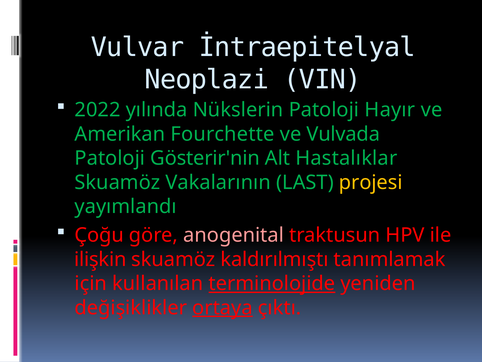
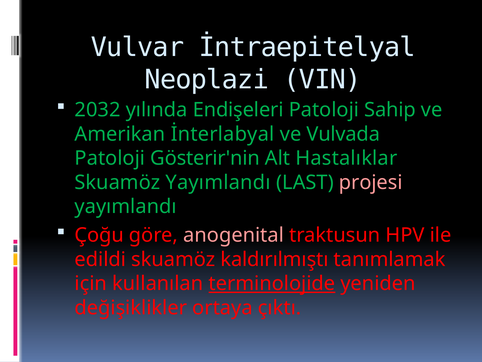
2022: 2022 -> 2032
Nükslerin: Nükslerin -> Endişeleri
Hayır: Hayır -> Sahip
Fourchette: Fourchette -> İnterlabyal
Skuamöz Vakalarının: Vakalarının -> Yayımlandı
projesi colour: yellow -> pink
ilişkin: ilişkin -> edildi
ortaya underline: present -> none
